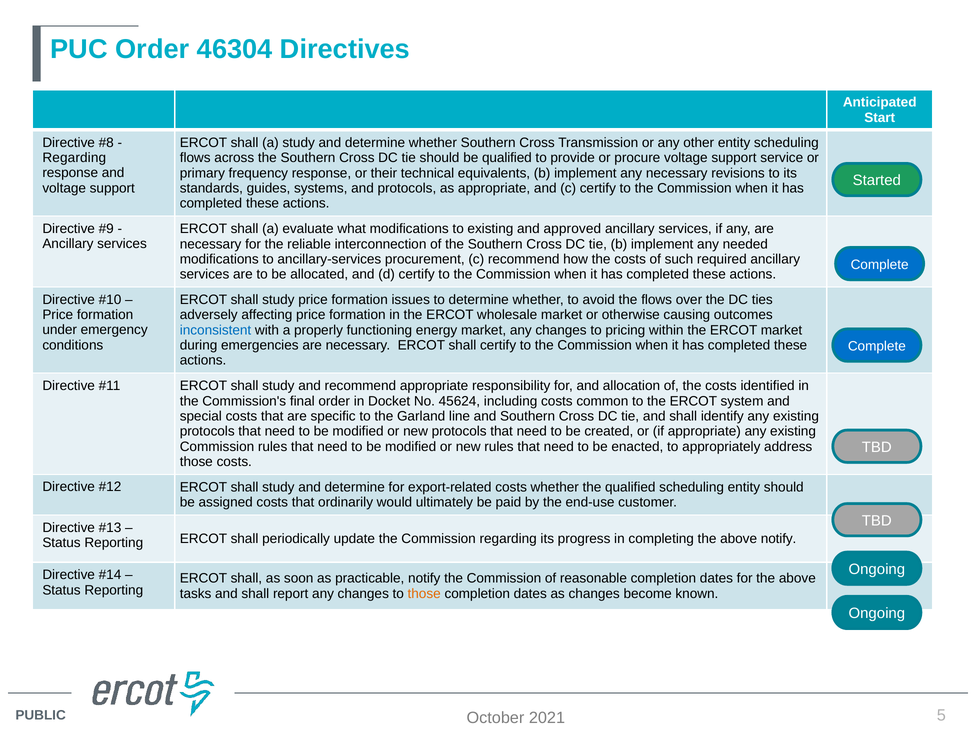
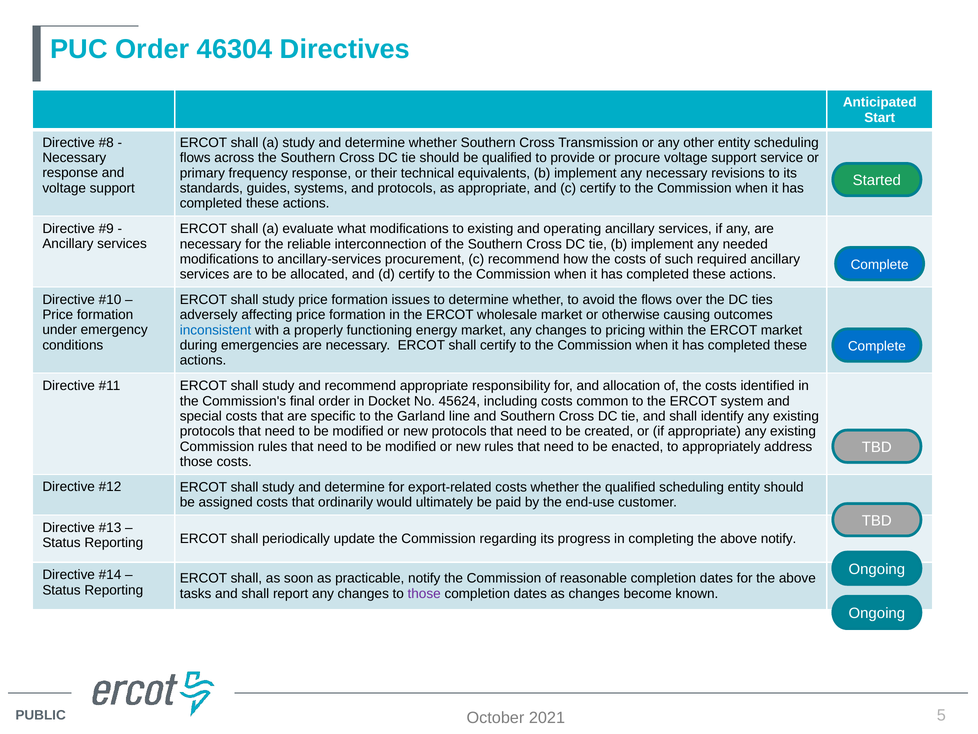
Regarding at (74, 158): Regarding -> Necessary
approved: approved -> operating
those at (424, 593) colour: orange -> purple
